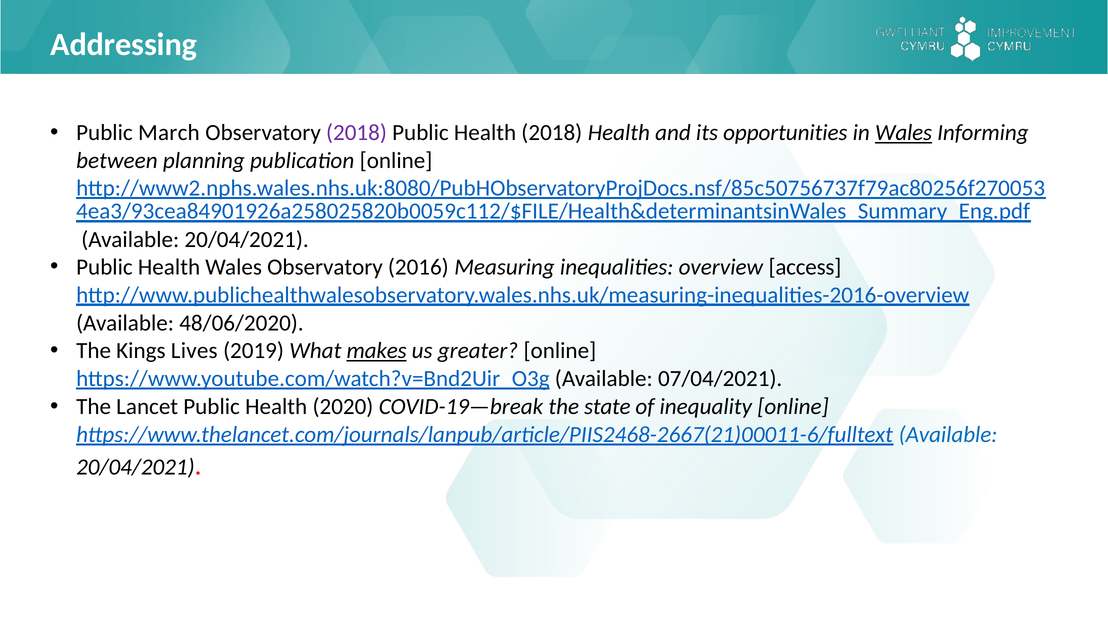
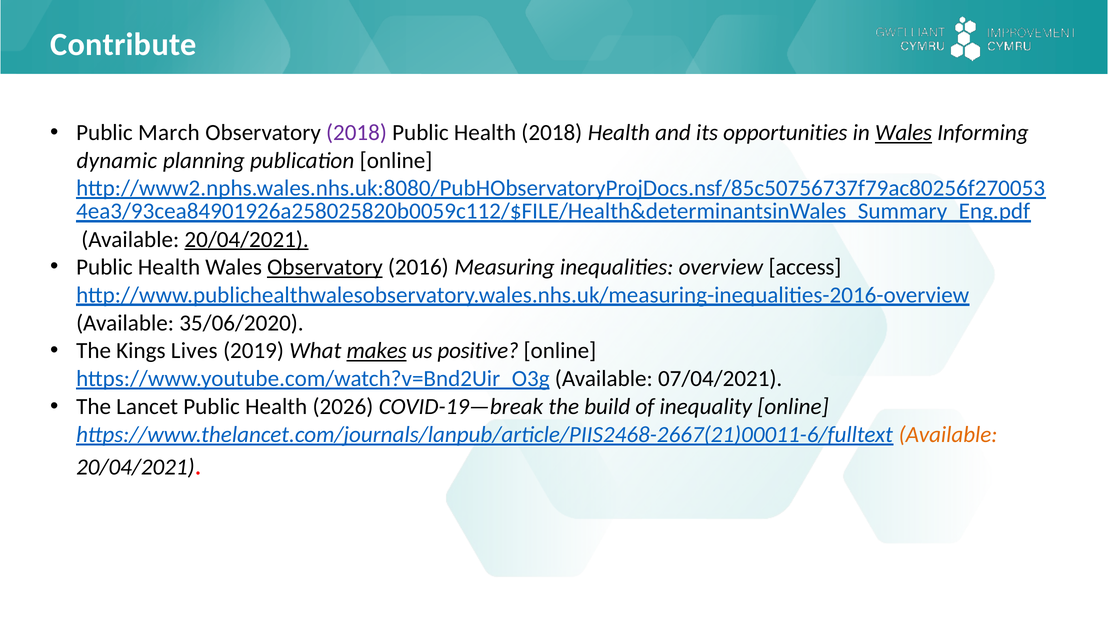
Addressing: Addressing -> Contribute
between: between -> dynamic
20/04/2021 at (247, 240) underline: none -> present
Observatory at (325, 267) underline: none -> present
48/06/2020: 48/06/2020 -> 35/06/2020
greater: greater -> positive
2020: 2020 -> 2026
state: state -> build
Available at (948, 435) colour: blue -> orange
